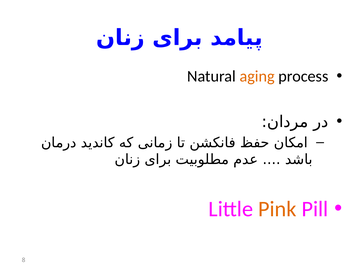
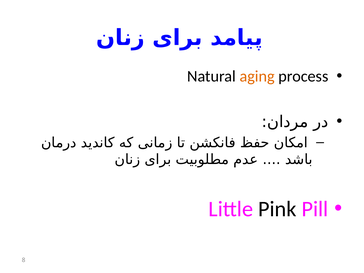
Pink colour: orange -> black
